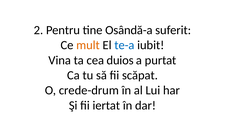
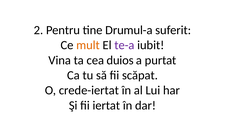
Osândă-a: Osândă-a -> Drumul-a
te-a colour: blue -> purple
crede-drum: crede-drum -> crede-iertat
